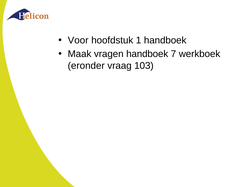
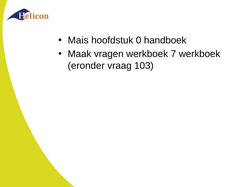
Voor: Voor -> Mais
1: 1 -> 0
vragen handboek: handboek -> werkboek
